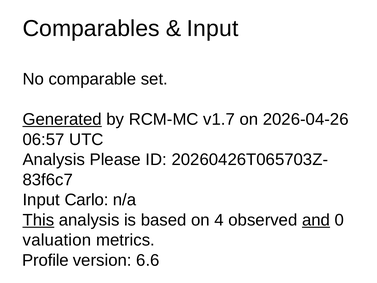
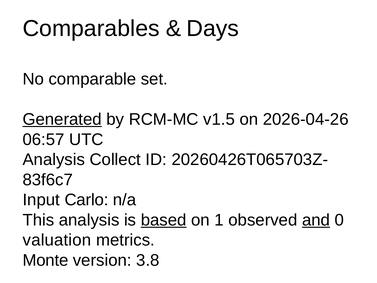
Input at (213, 29): Input -> Days
v1.7: v1.7 -> v1.5
Please: Please -> Collect
This underline: present -> none
based underline: none -> present
4: 4 -> 1
Profile: Profile -> Monte
6.6: 6.6 -> 3.8
